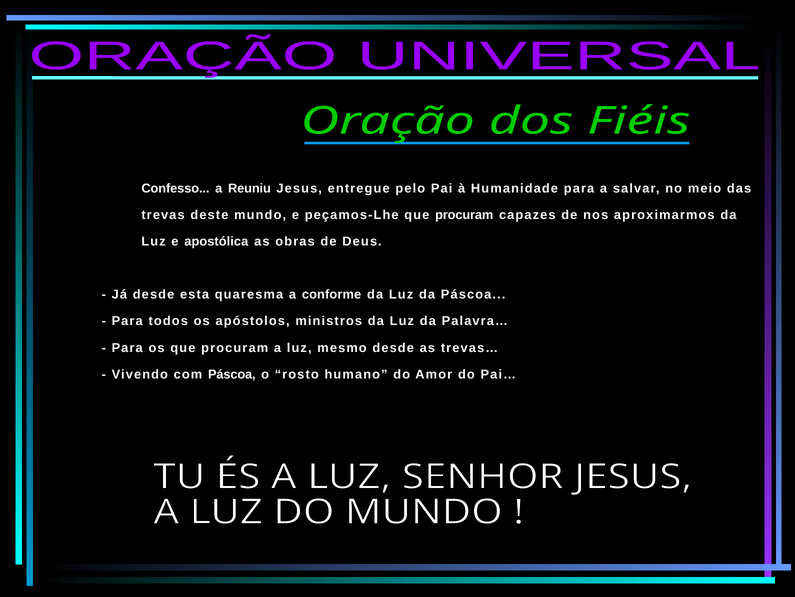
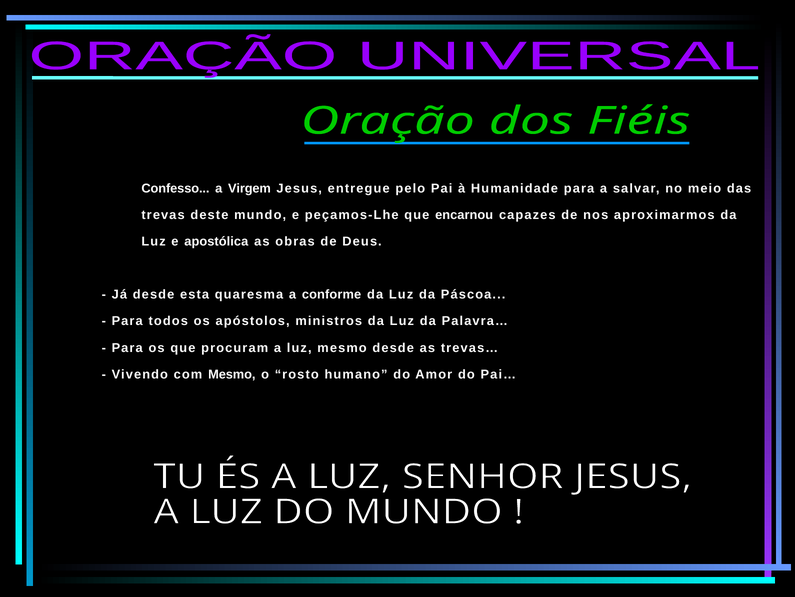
Reuniu: Reuniu -> Virgem
peçamos-Lhe que procuram: procuram -> encarnou
com Páscoa: Páscoa -> Mesmo
